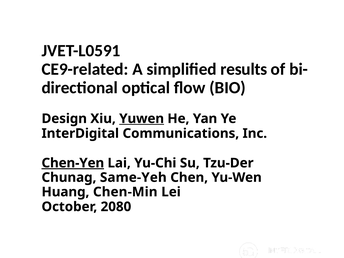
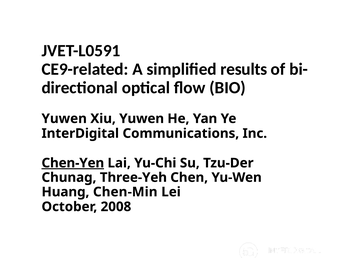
Design at (64, 119): Design -> Yuwen
Yuwen at (142, 119) underline: present -> none
Same-Yeh: Same-Yeh -> Three-Yeh
2080: 2080 -> 2008
